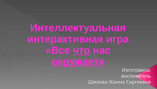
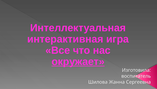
что underline: present -> none
